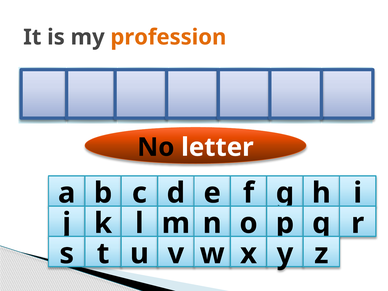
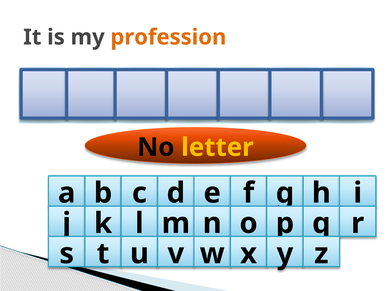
letter colour: white -> yellow
